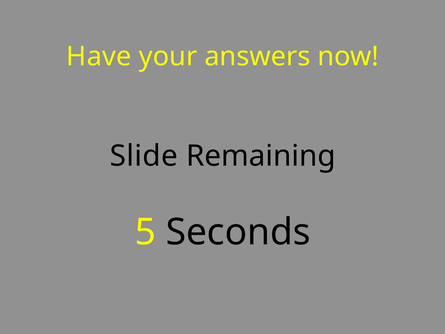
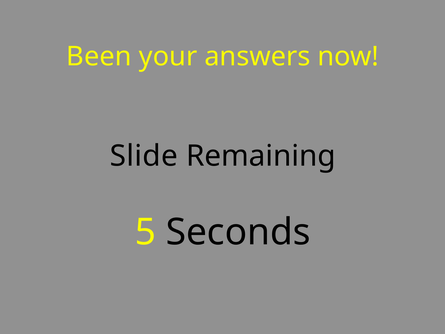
Have: Have -> Been
